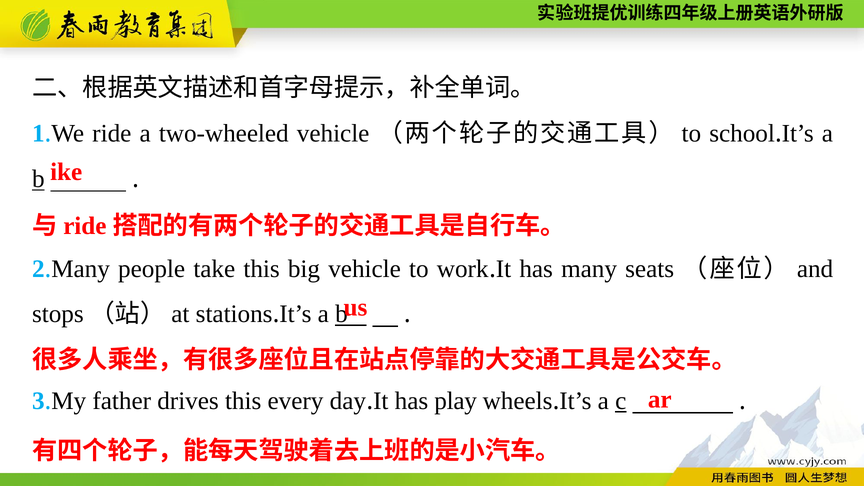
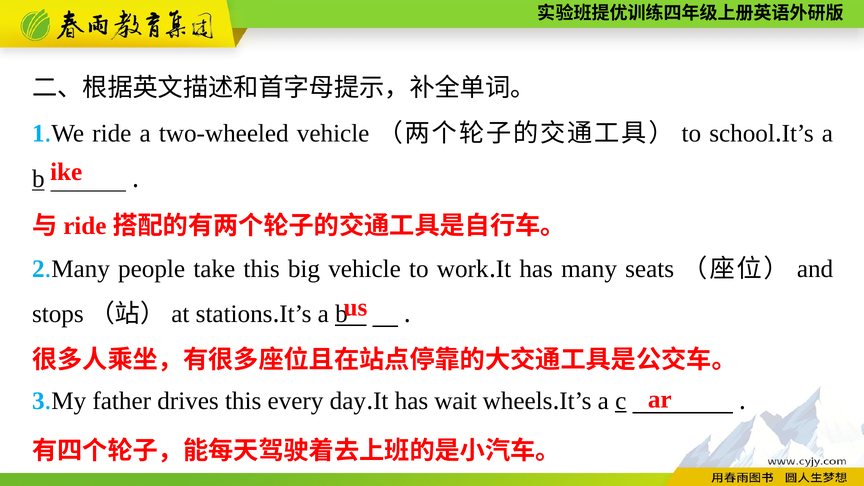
play: play -> wait
